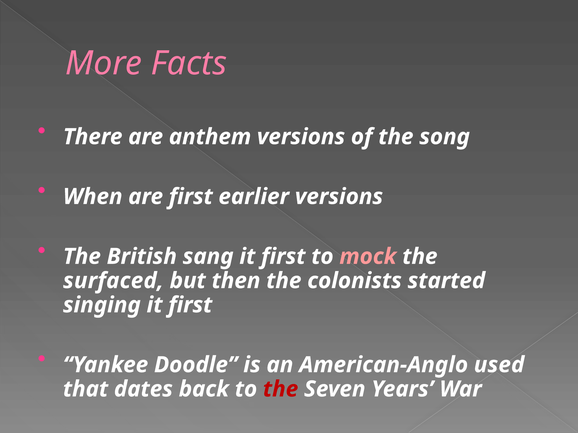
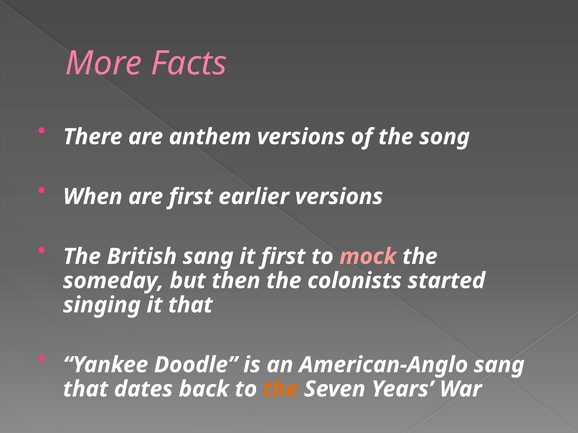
surfaced: surfaced -> someday
singing it first: first -> that
American-Anglo used: used -> sang
the at (281, 390) colour: red -> orange
